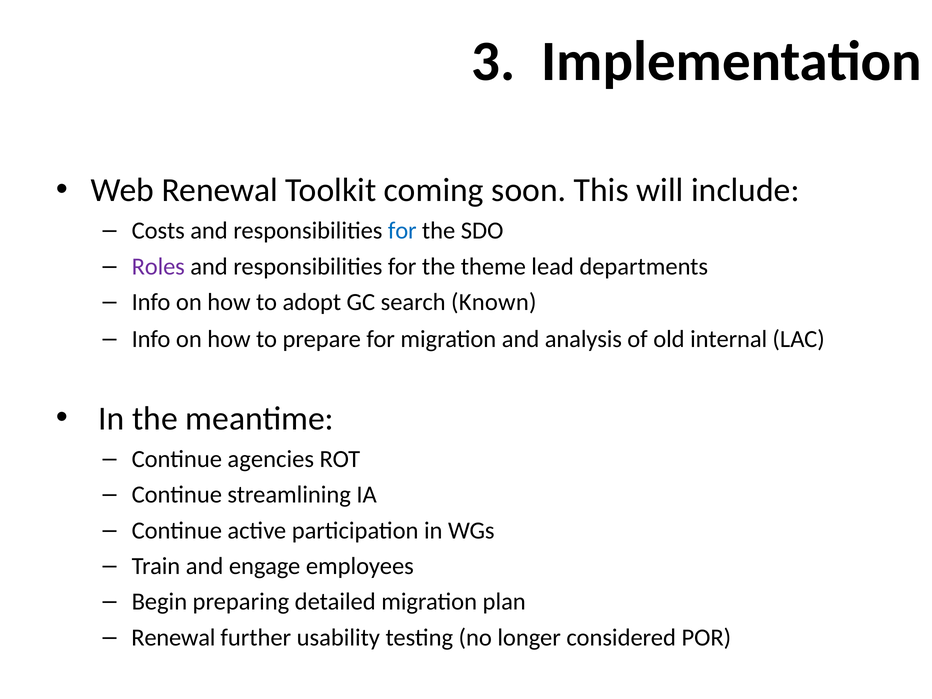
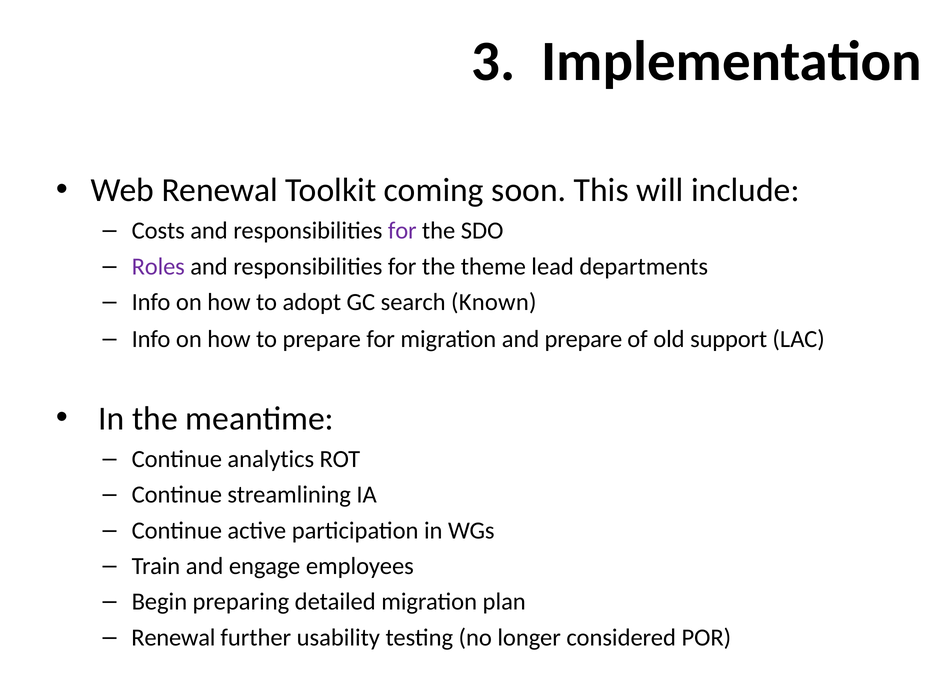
for at (402, 231) colour: blue -> purple
and analysis: analysis -> prepare
internal: internal -> support
agencies: agencies -> analytics
